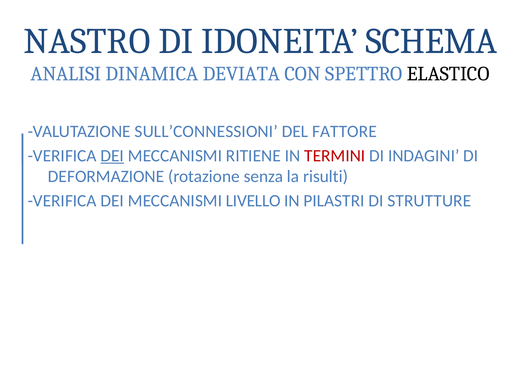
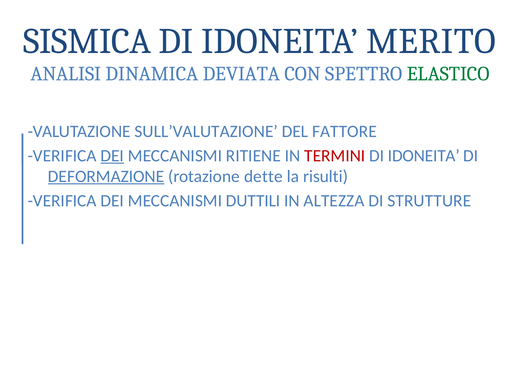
NASTRO: NASTRO -> SISMICA
SCHEMA: SCHEMA -> MERITO
ELASTICO colour: black -> green
SULL’CONNESSIONI: SULL’CONNESSIONI -> SULL’VALUTAZIONE
INDAGINI at (424, 156): INDAGINI -> IDONEITA
DEFORMAZIONE underline: none -> present
senza: senza -> dette
LIVELLO: LIVELLO -> DUTTILI
PILASTRI: PILASTRI -> ALTEZZA
